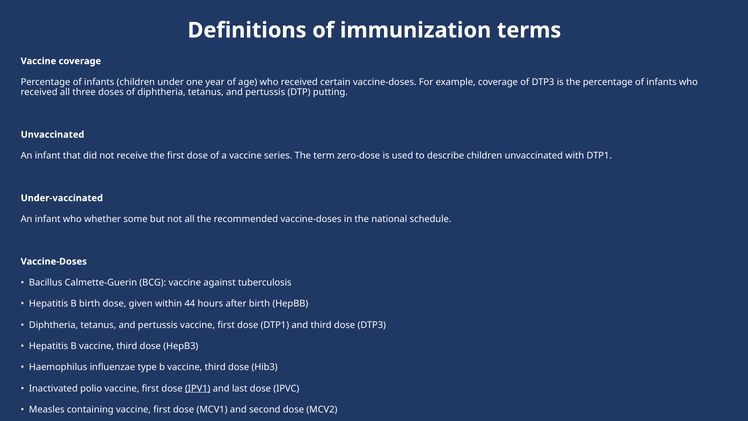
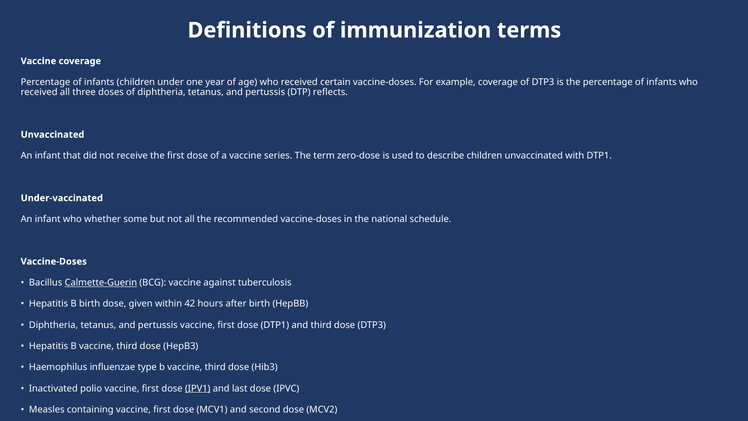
putting: putting -> reflects
Calmette-Guerin underline: none -> present
44: 44 -> 42
